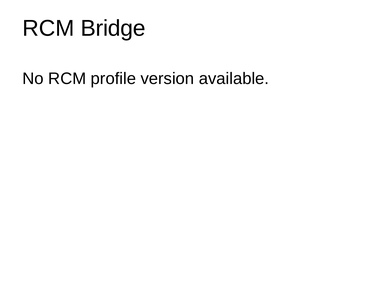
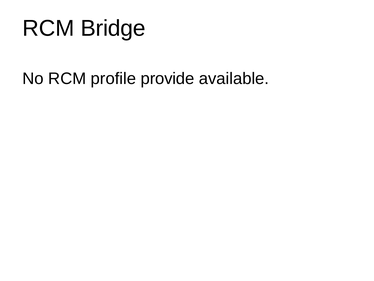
version: version -> provide
